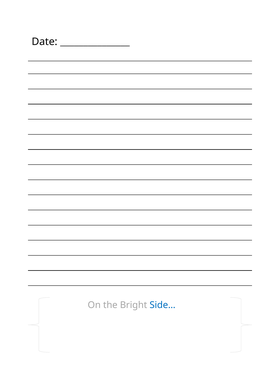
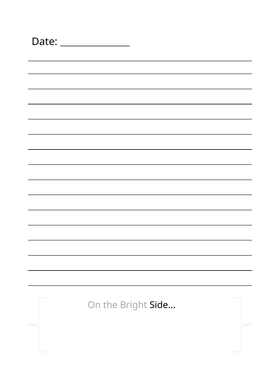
Side… colour: blue -> black
